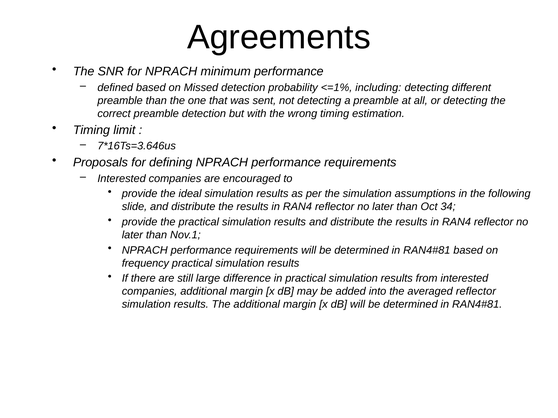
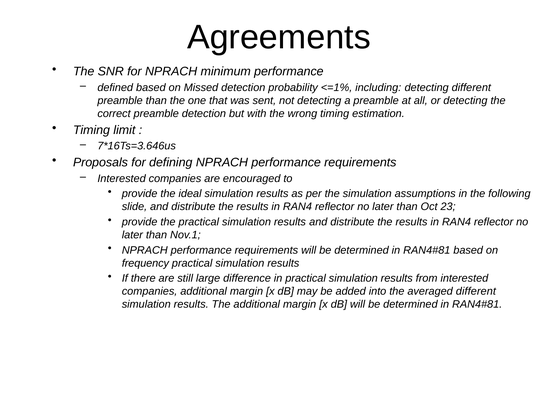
34: 34 -> 23
averaged reflector: reflector -> different
